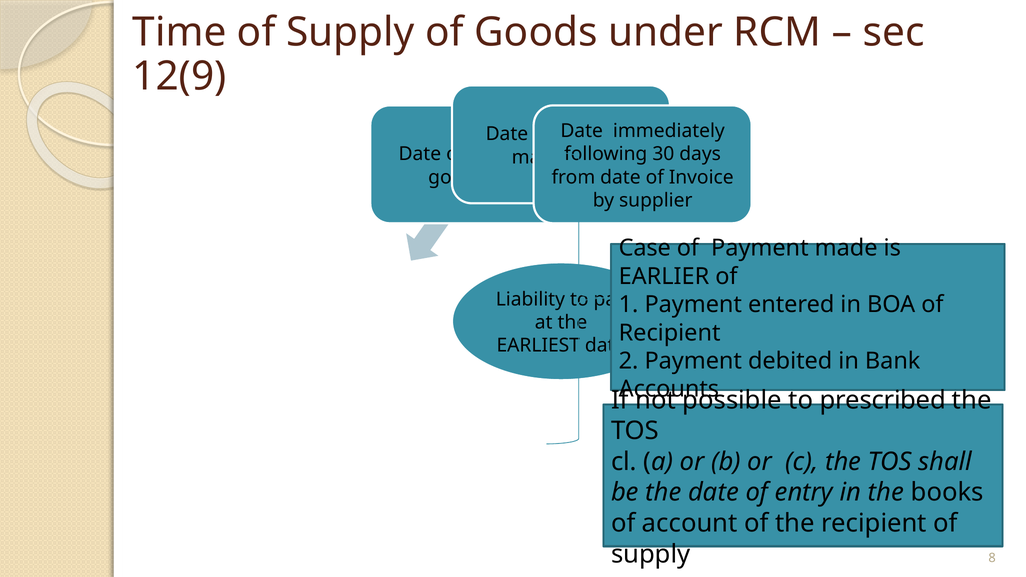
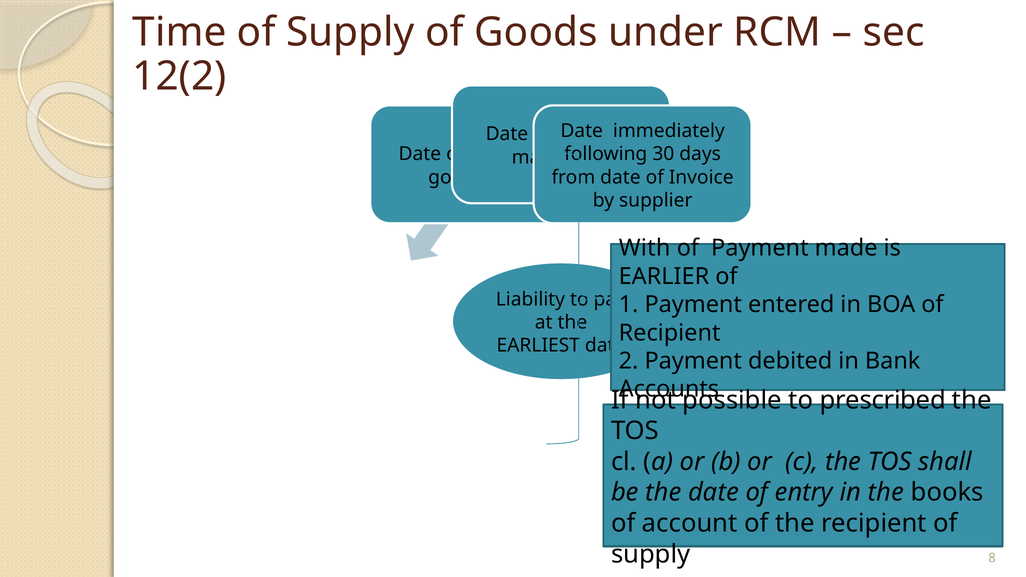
12(9: 12(9 -> 12(2
Case: Case -> With
